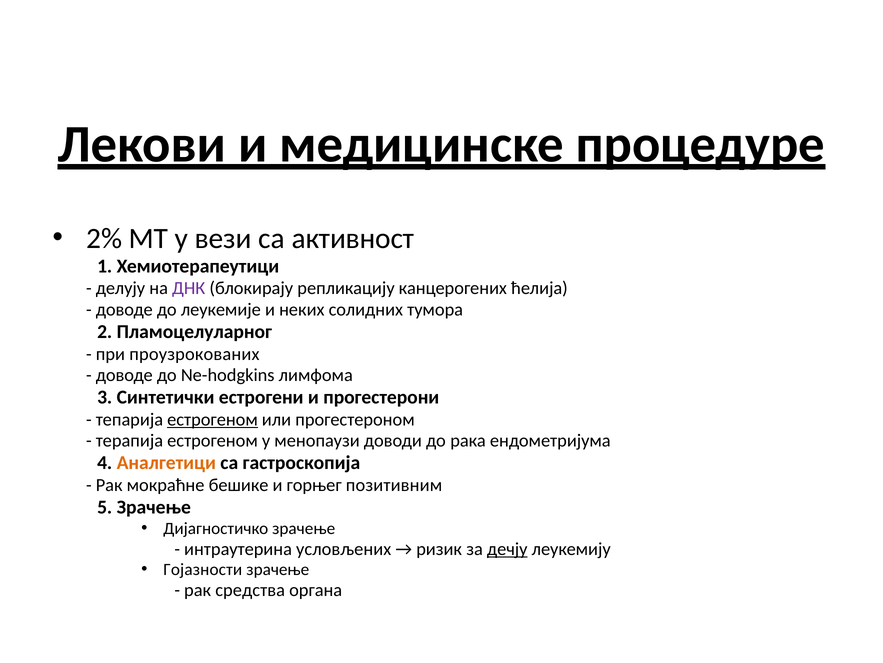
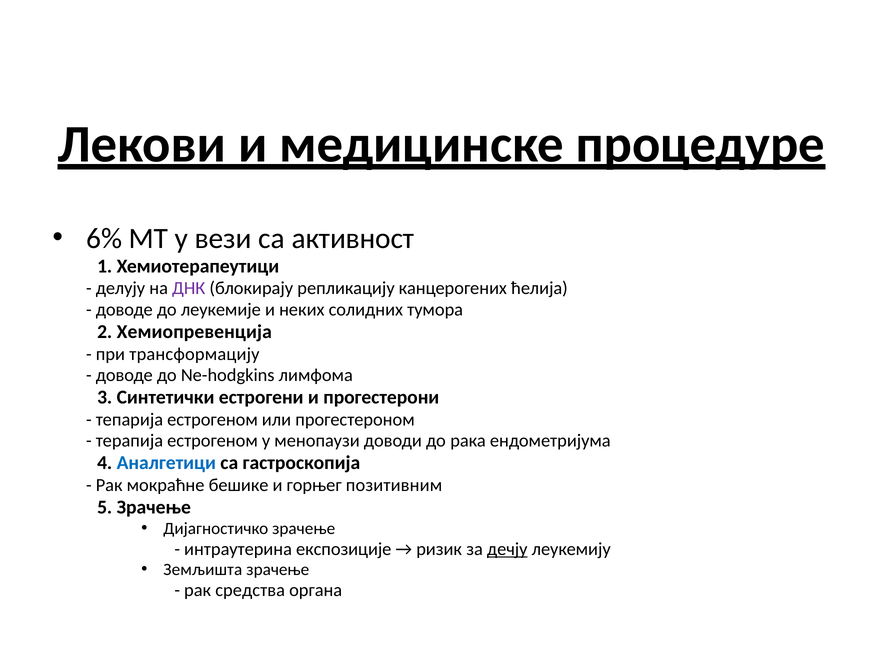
2%: 2% -> 6%
Пламоцелуларног: Пламоцелуларног -> Хемиопревенција
проузрокованих: проузрокованих -> трансформацију
естрогеном at (213, 419) underline: present -> none
Аналгетици colour: orange -> blue
условљених: условљених -> експозиције
Гојазности: Гојазности -> Земљишта
